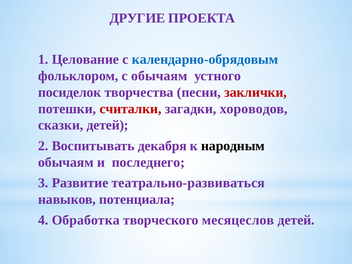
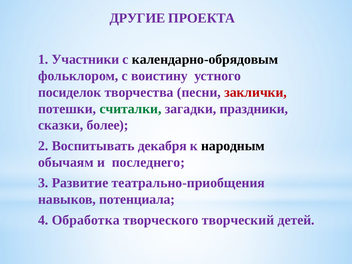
Целование: Целование -> Участники
календарно-обрядовым colour: blue -> black
с обычаям: обычаям -> воистину
считалки colour: red -> green
хороводов: хороводов -> праздники
сказки детей: детей -> более
театрально-развиваться: театрально-развиваться -> театрально-приобщения
месяцеслов: месяцеслов -> творческий
